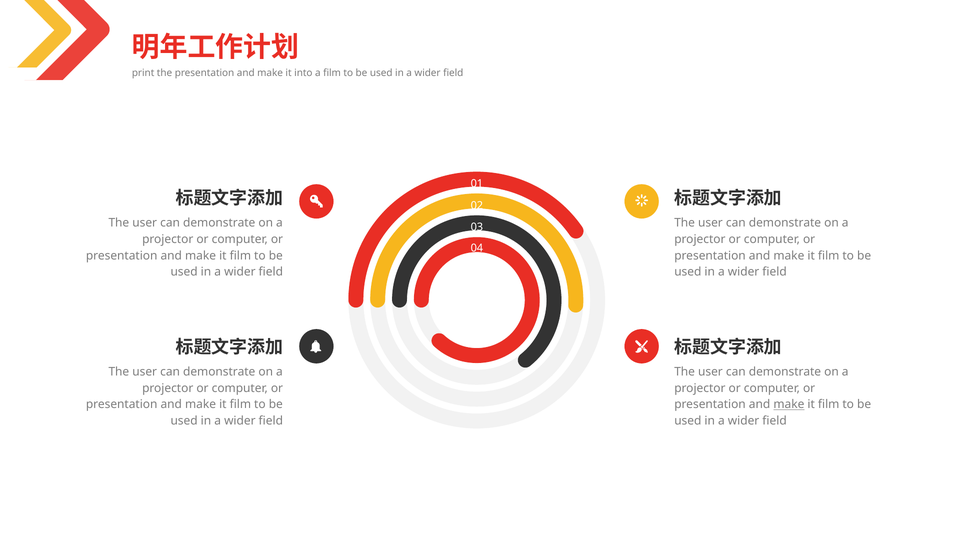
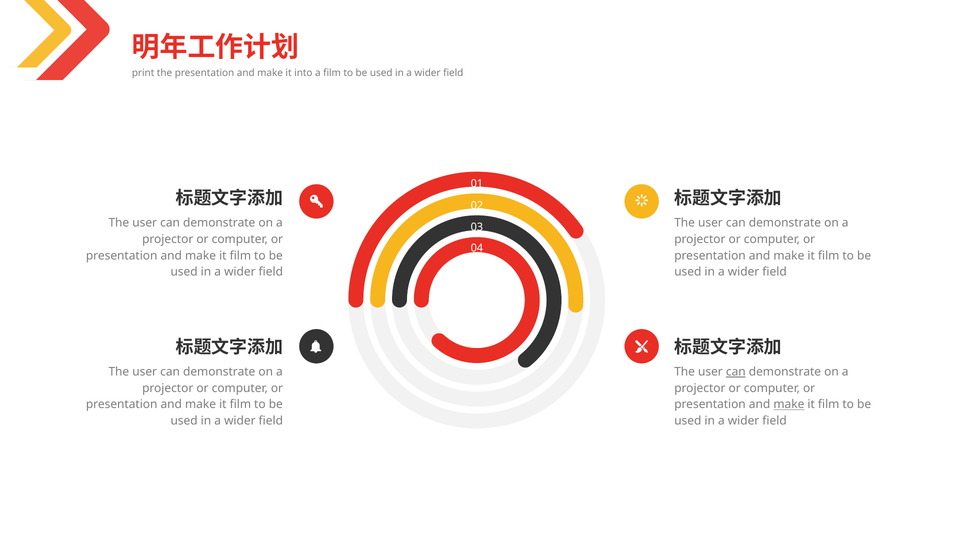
can at (736, 372) underline: none -> present
